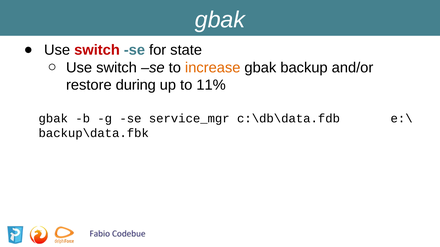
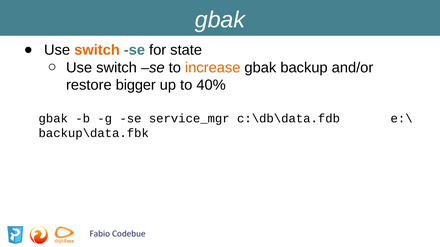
switch at (97, 50) colour: red -> orange
during: during -> bigger
11%: 11% -> 40%
